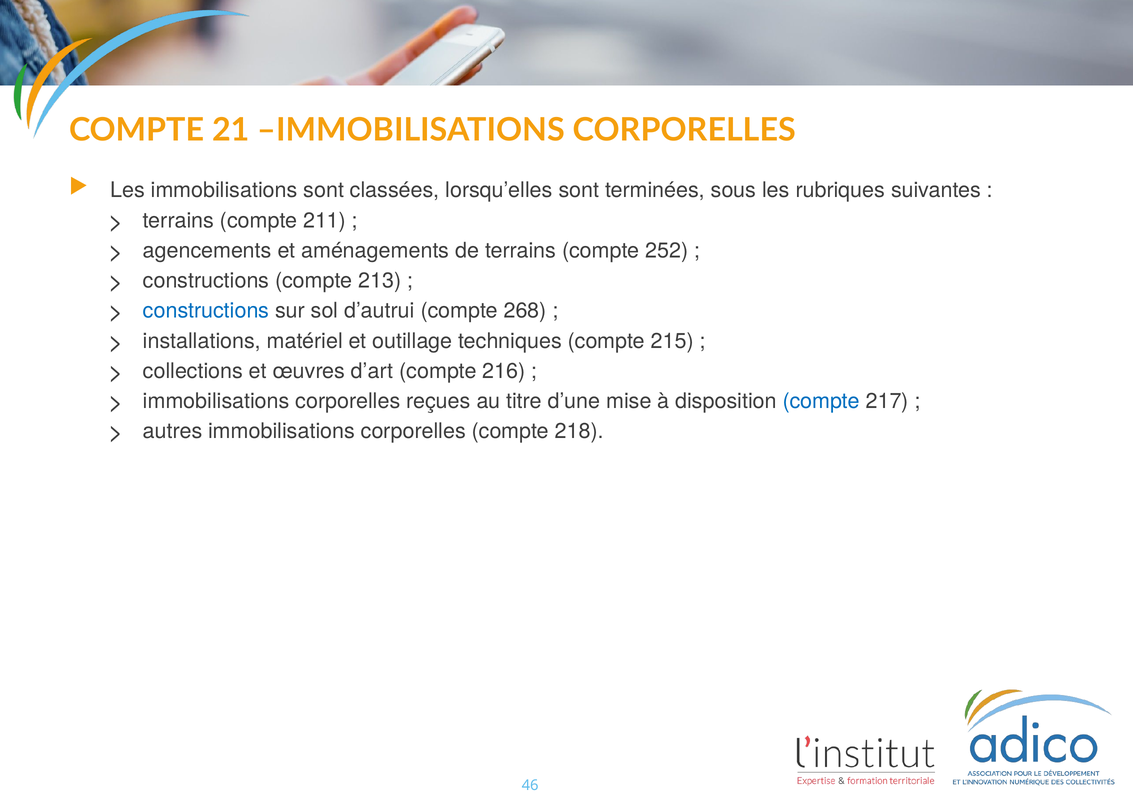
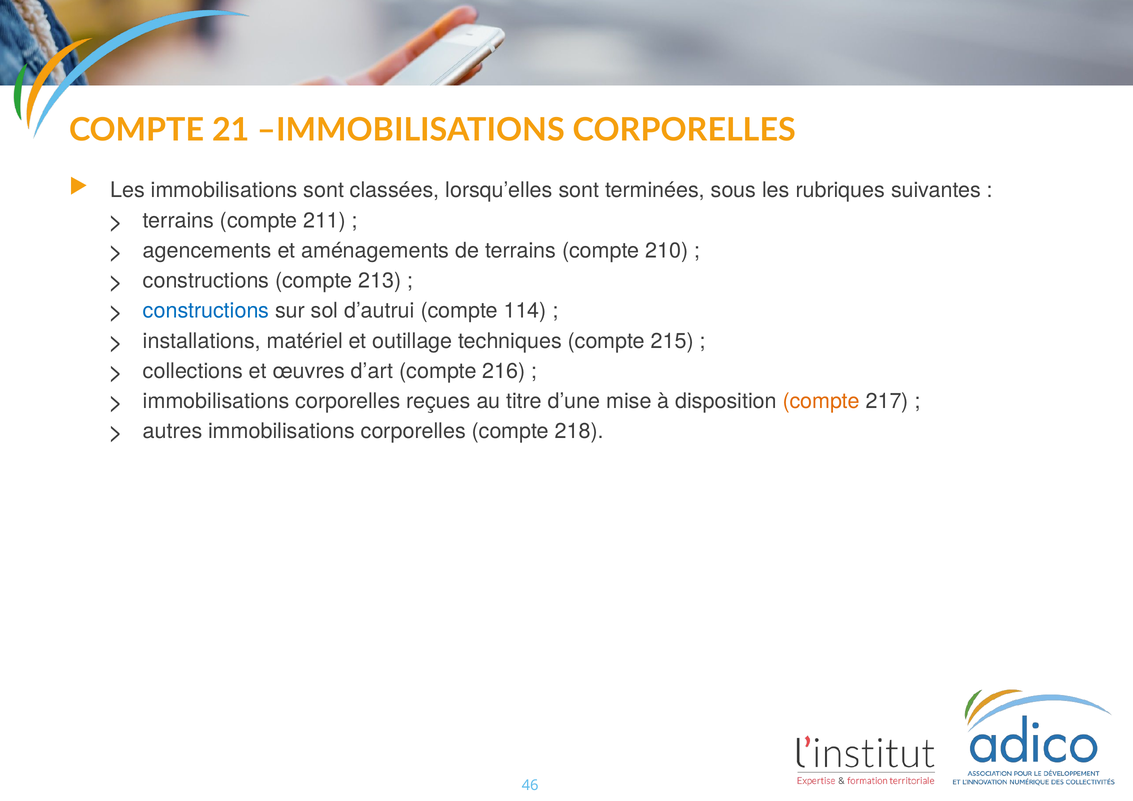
252: 252 -> 210
268: 268 -> 114
compte at (821, 401) colour: blue -> orange
